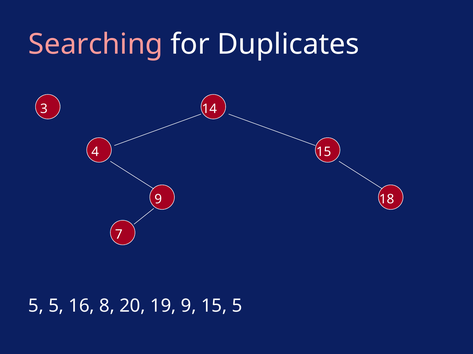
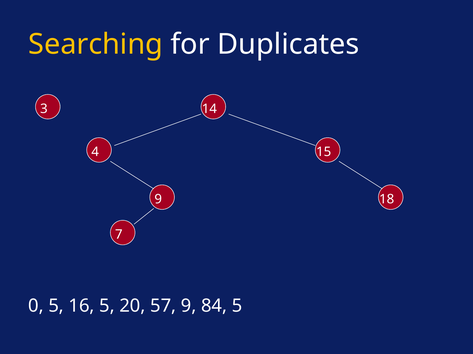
Searching colour: pink -> yellow
5 at (36, 306): 5 -> 0
16 8: 8 -> 5
19: 19 -> 57
9 15: 15 -> 84
